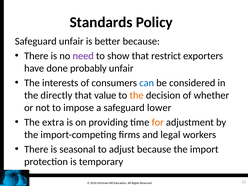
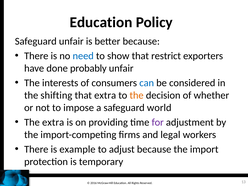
Standards at (101, 22): Standards -> Education
need colour: purple -> blue
directly: directly -> shifting
that value: value -> extra
lower: lower -> world
for colour: orange -> purple
seasonal: seasonal -> example
